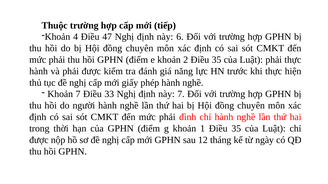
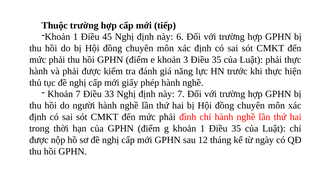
4 at (76, 37): 4 -> 1
47: 47 -> 45
2: 2 -> 3
